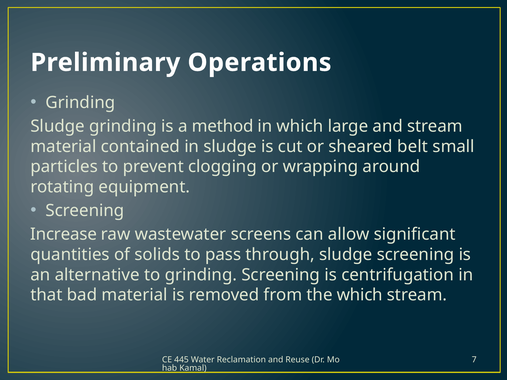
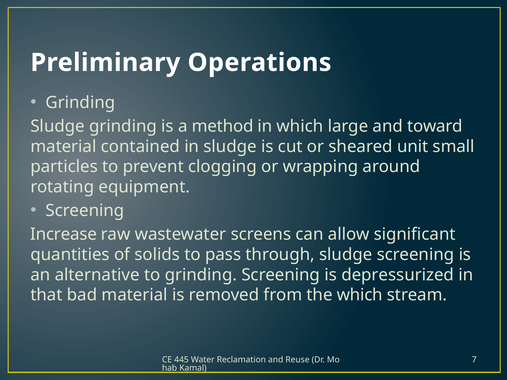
and stream: stream -> toward
belt: belt -> unit
centrifugation: centrifugation -> depressurized
